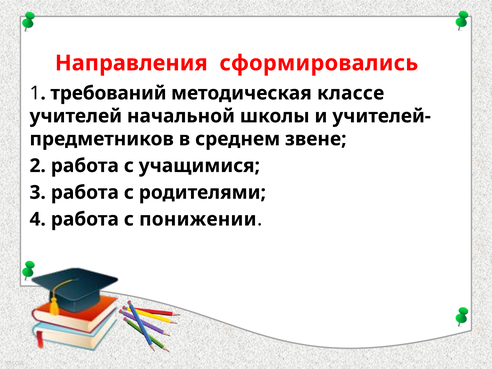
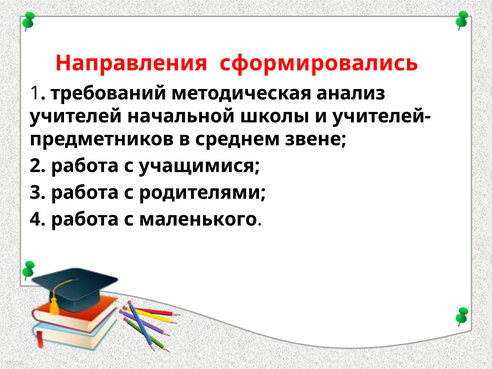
классе: классе -> анализ
понижении: понижении -> маленького
